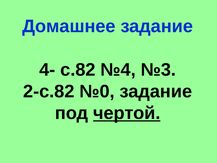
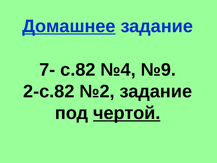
Домашнее underline: none -> present
4-: 4- -> 7-
№3: №3 -> №9
№0: №0 -> №2
